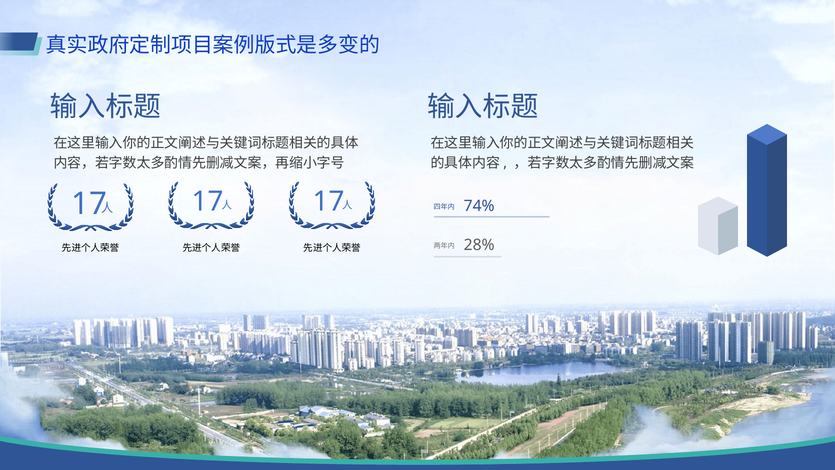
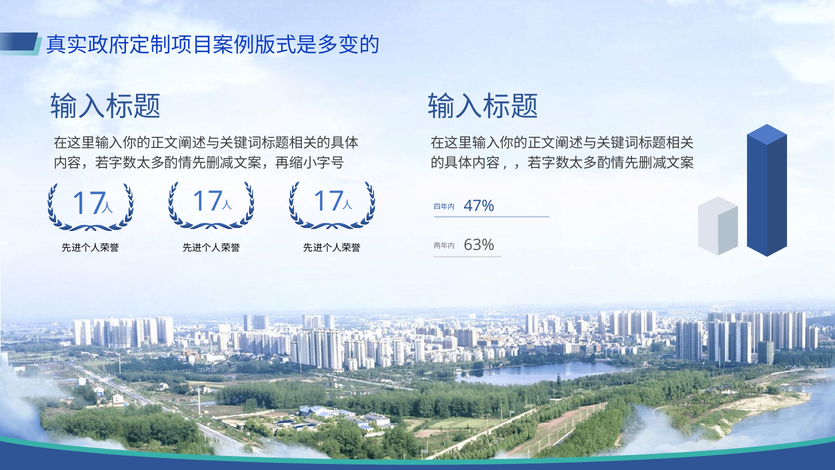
74%: 74% -> 47%
28%: 28% -> 63%
